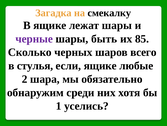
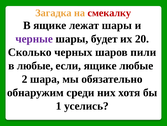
смекалку colour: black -> red
быть: быть -> будет
85: 85 -> 20
всего: всего -> пили
в стулья: стулья -> любые
